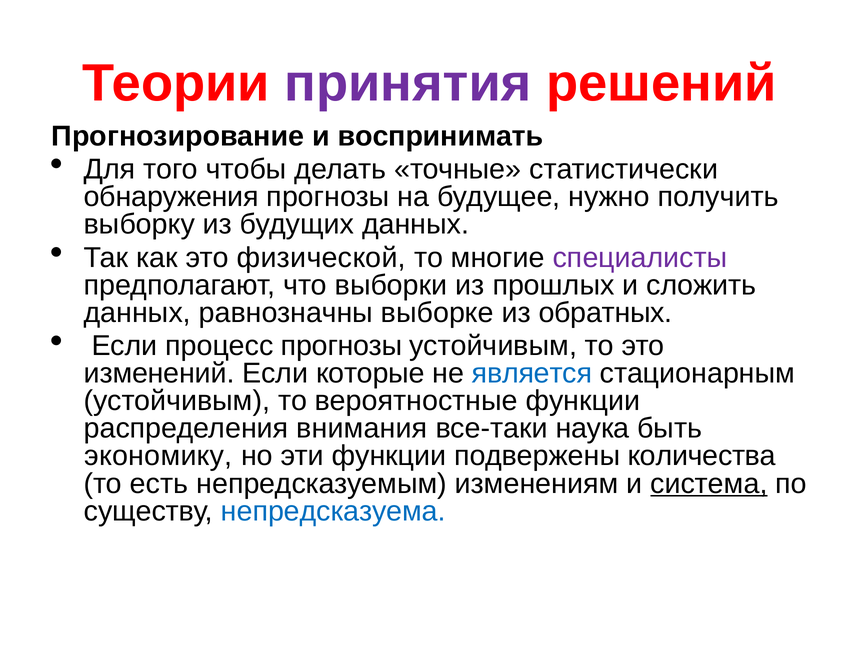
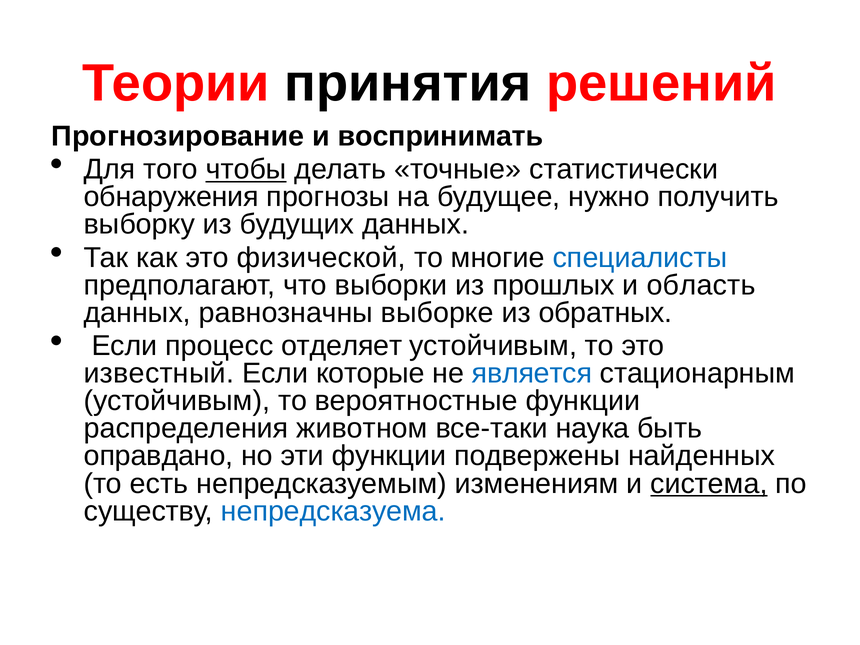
принятия colour: purple -> black
чтобы underline: none -> present
специалисты colour: purple -> blue
сложить: сложить -> область
процесс прогнозы: прогнозы -> отделяет
изменений: изменений -> известный
внимания: внимания -> животном
экономику: экономику -> оправдано
количества: количества -> найденных
